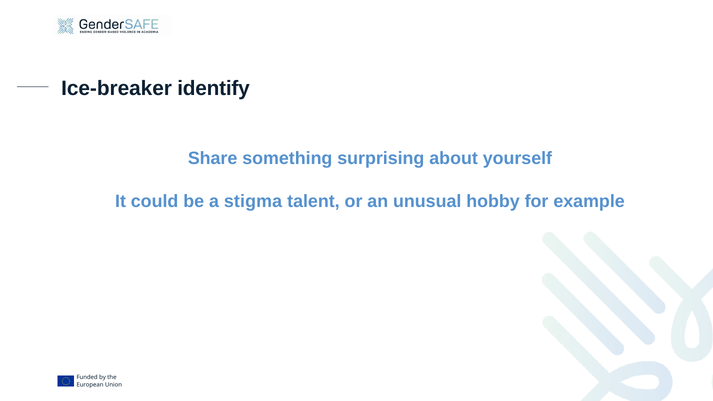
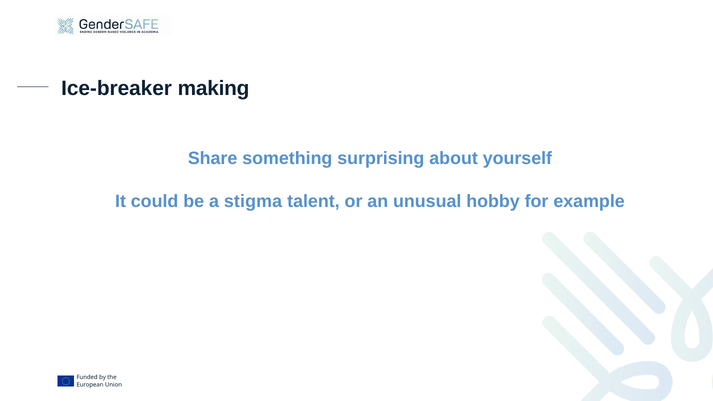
identify: identify -> making
